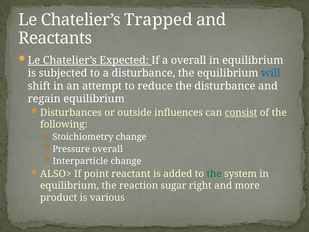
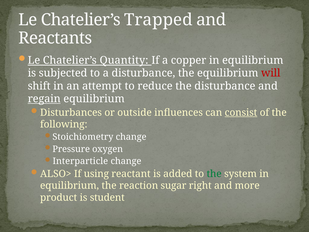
Expected: Expected -> Quantity
a overall: overall -> copper
will colour: blue -> red
regain underline: none -> present
Pressure overall: overall -> oxygen
point: point -> using
various: various -> student
